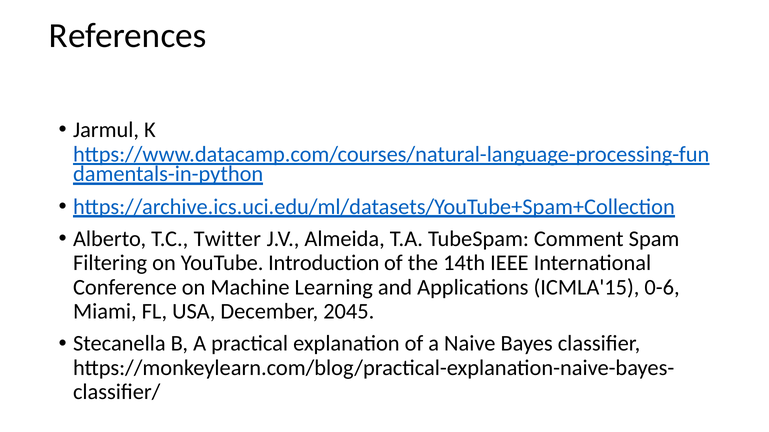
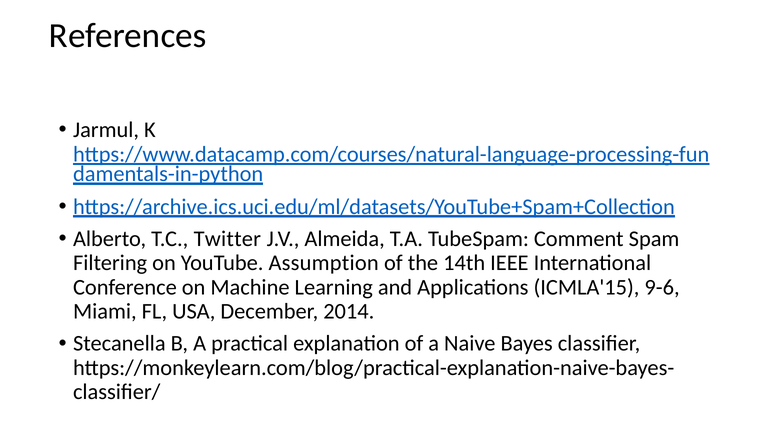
Introduction: Introduction -> Assumption
0-6: 0-6 -> 9-6
2045: 2045 -> 2014
